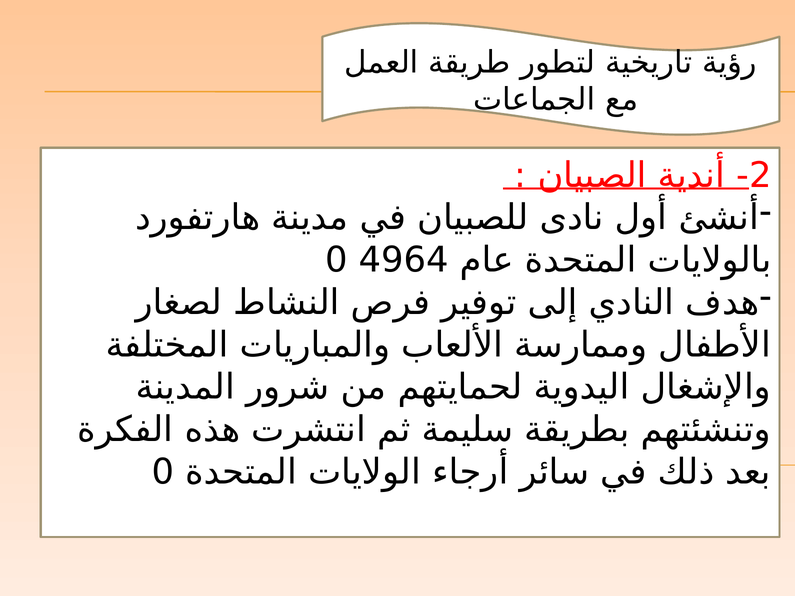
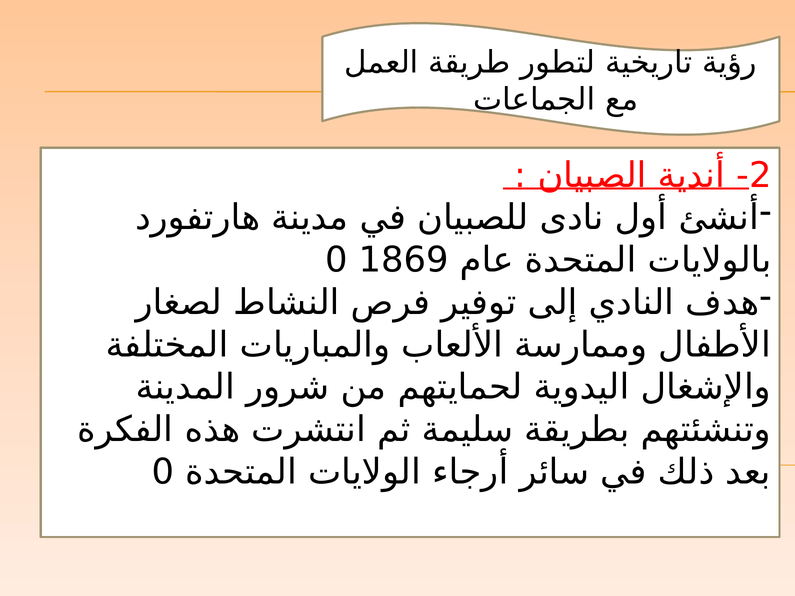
4964: 4964 -> 1869
